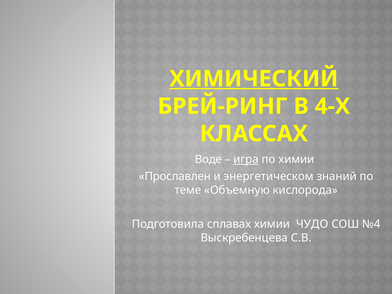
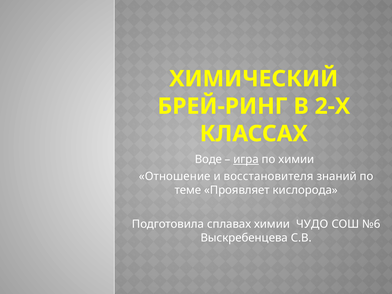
ХИМИЧЕСКИЙ underline: present -> none
4-Х: 4-Х -> 2-Х
Прославлен: Прославлен -> Отношение
энергетическом: энергетическом -> восстановителя
Объемную: Объемную -> Проявляет
№4: №4 -> №6
